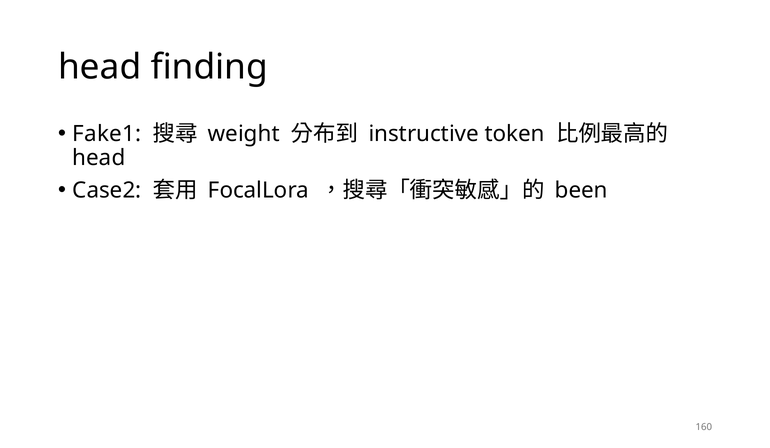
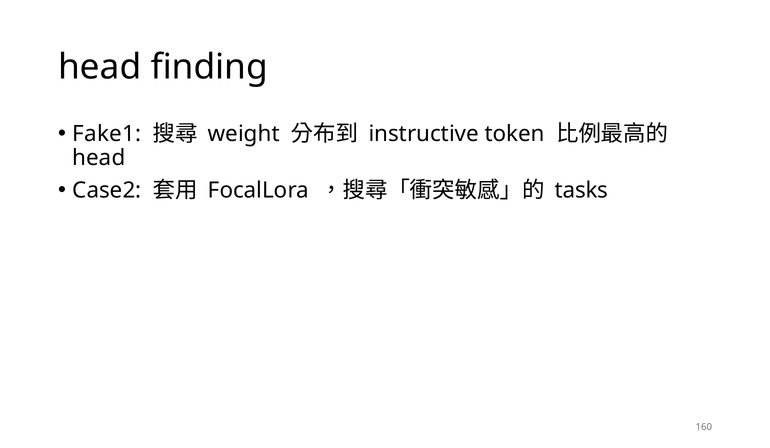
been: been -> tasks
